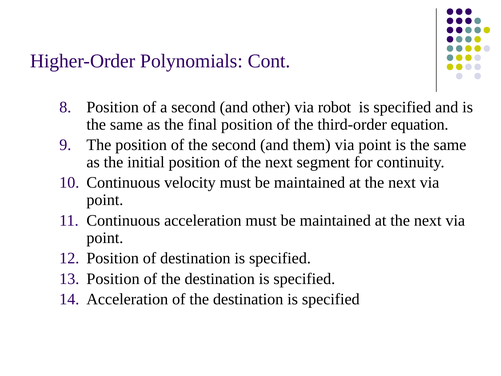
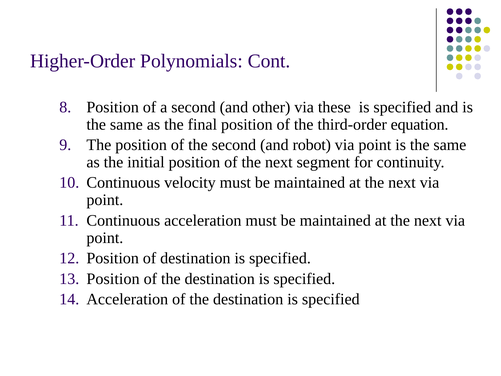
robot: robot -> these
them: them -> robot
